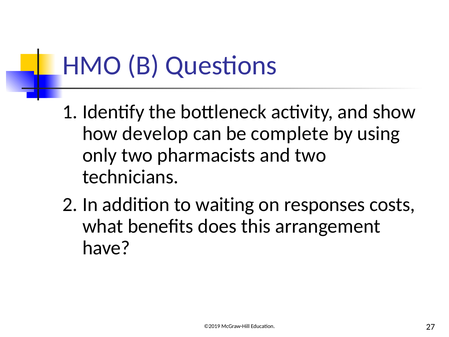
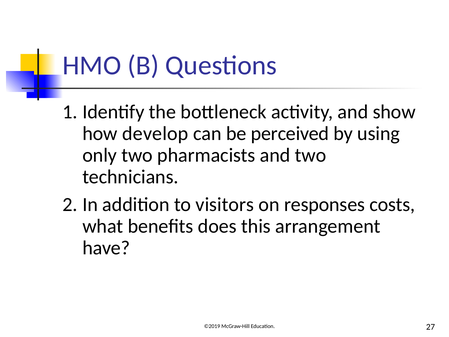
complete: complete -> perceived
waiting: waiting -> visitors
